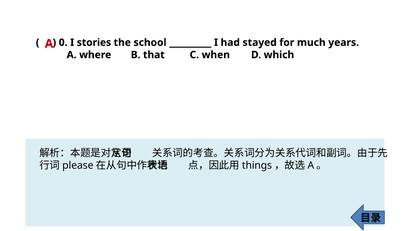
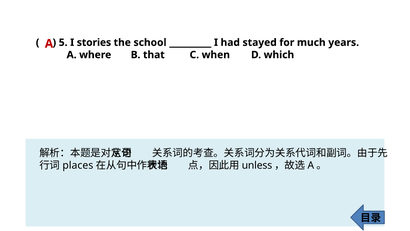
0: 0 -> 5
please: please -> places
things: things -> unless
